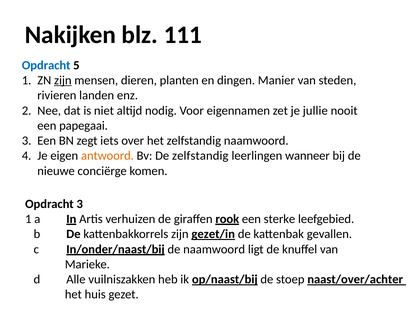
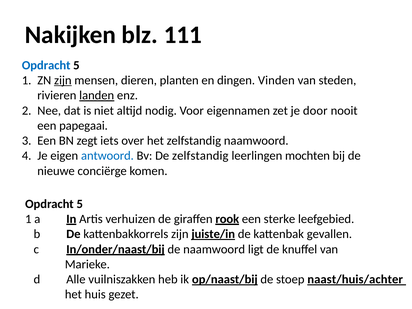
Manier: Manier -> Vinden
landen underline: none -> present
jullie: jullie -> door
antwoord colour: orange -> blue
wanneer: wanneer -> mochten
3 at (80, 204): 3 -> 5
gezet/in: gezet/in -> juiste/in
naast/over/achter: naast/over/achter -> naast/huis/achter
